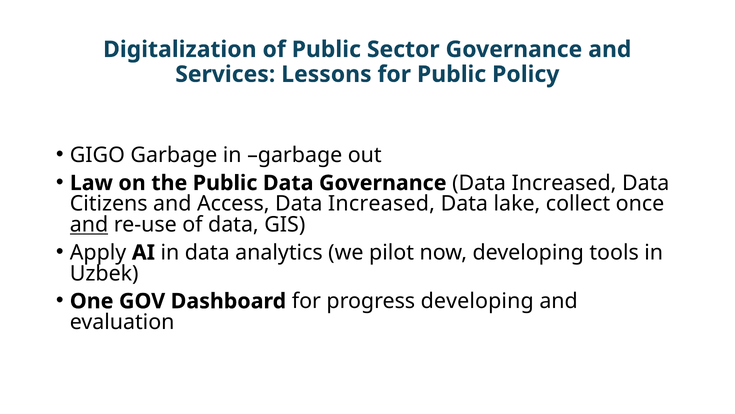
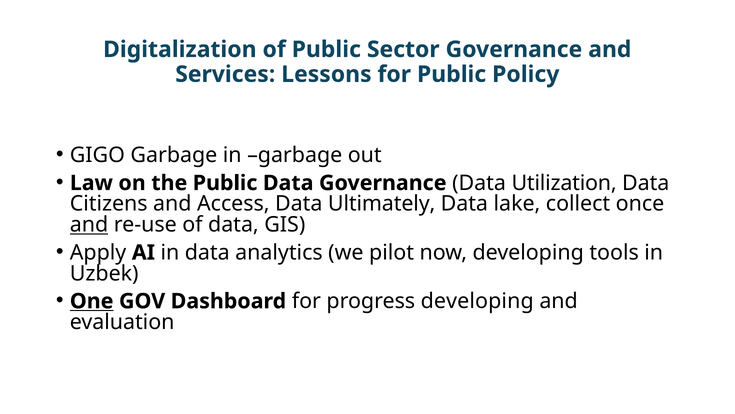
Governance Data Increased: Increased -> Utilization
Access Data Increased: Increased -> Ultimately
One underline: none -> present
